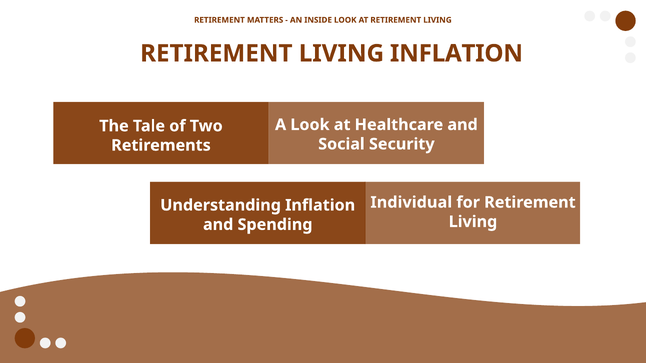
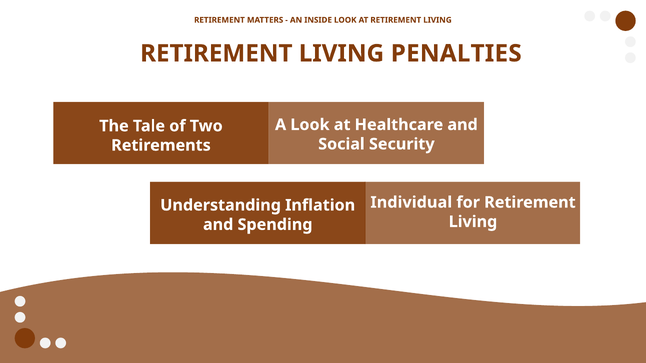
LIVING INFLATION: INFLATION -> PENALTIES
